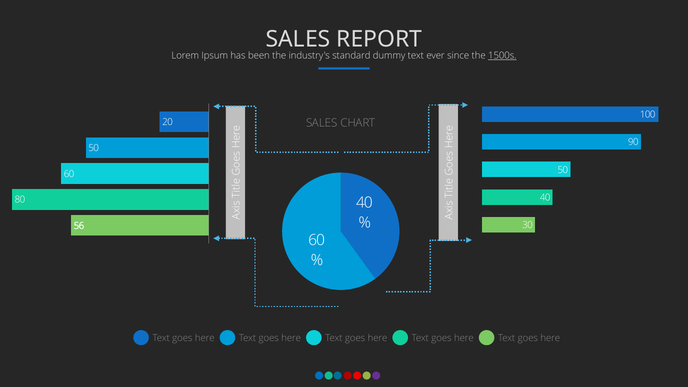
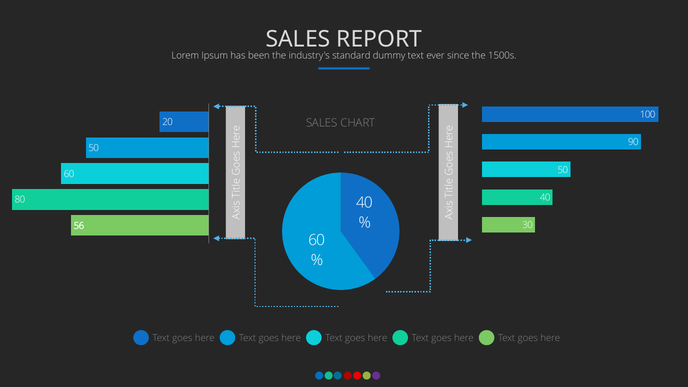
1500s underline: present -> none
